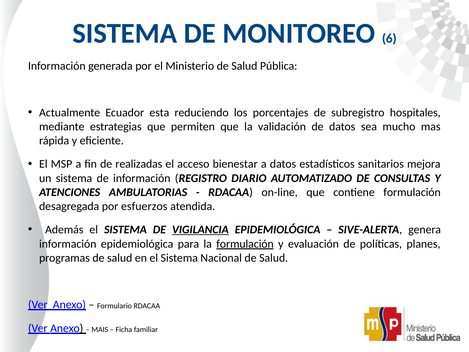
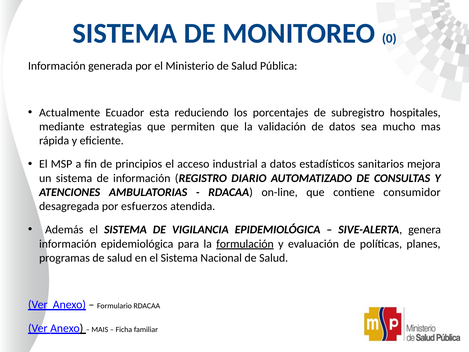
6: 6 -> 0
realizadas: realizadas -> principios
bienestar: bienestar -> industrial
contiene formulación: formulación -> consumidor
VIGILANCIA underline: present -> none
